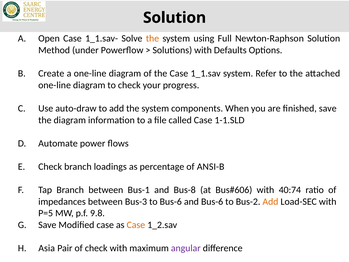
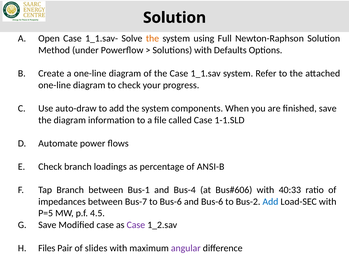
Bus-8: Bus-8 -> Bus-4
40:74: 40:74 -> 40:33
Bus-3: Bus-3 -> Bus-7
Add at (270, 201) colour: orange -> blue
9.8: 9.8 -> 4.5
Case at (136, 225) colour: orange -> purple
Asia: Asia -> Files
of check: check -> slides
